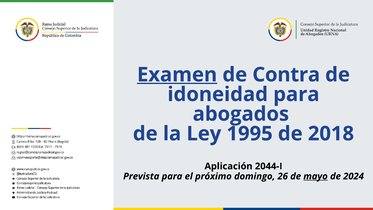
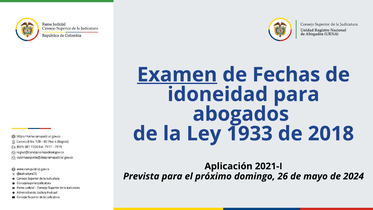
Contra: Contra -> Fechas
1995: 1995 -> 1933
2044-I: 2044-I -> 2021-I
mayo underline: present -> none
